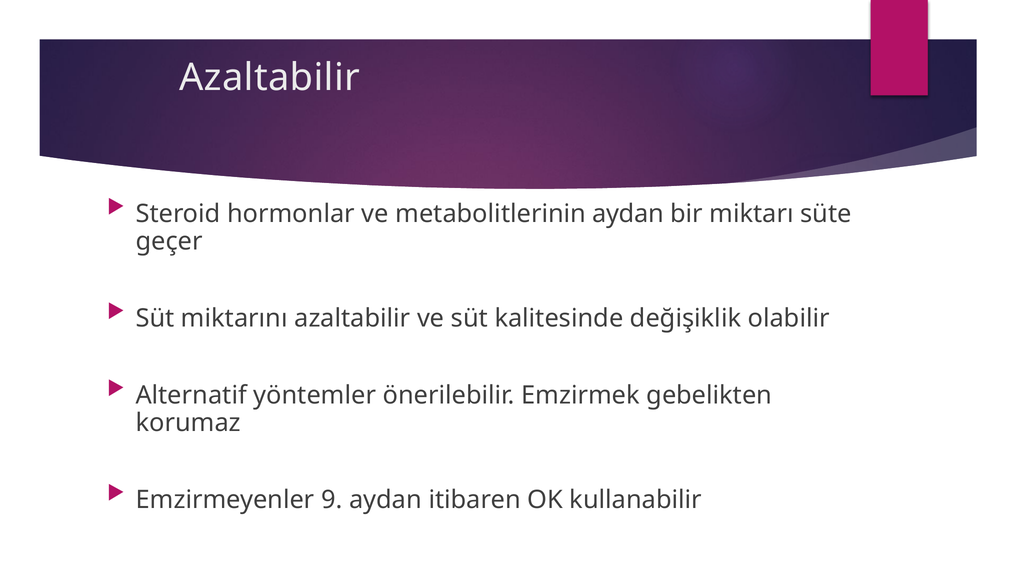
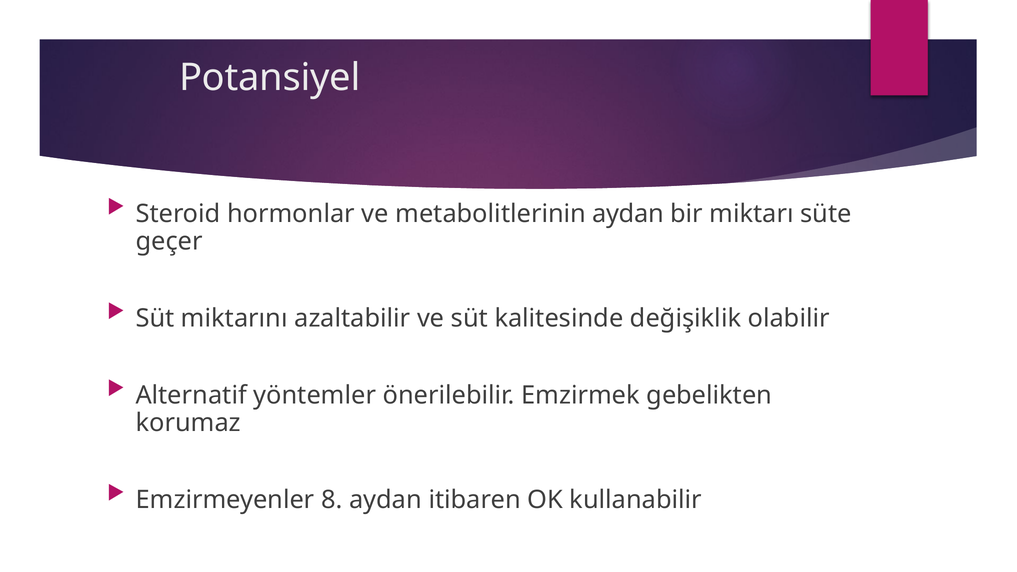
Azaltabilir at (270, 78): Azaltabilir -> Potansiyel
9: 9 -> 8
